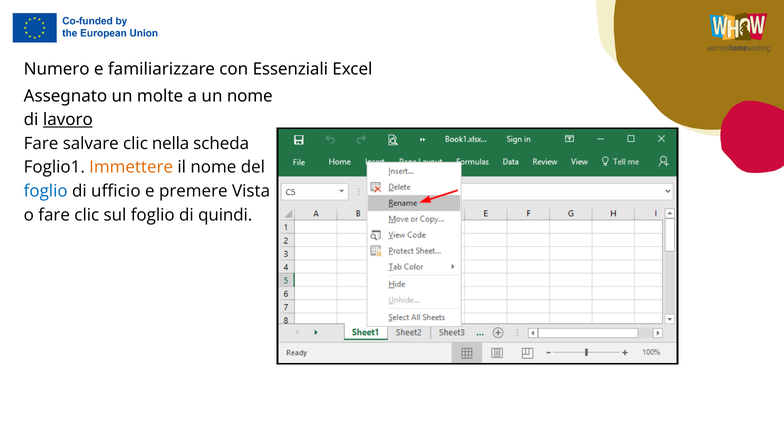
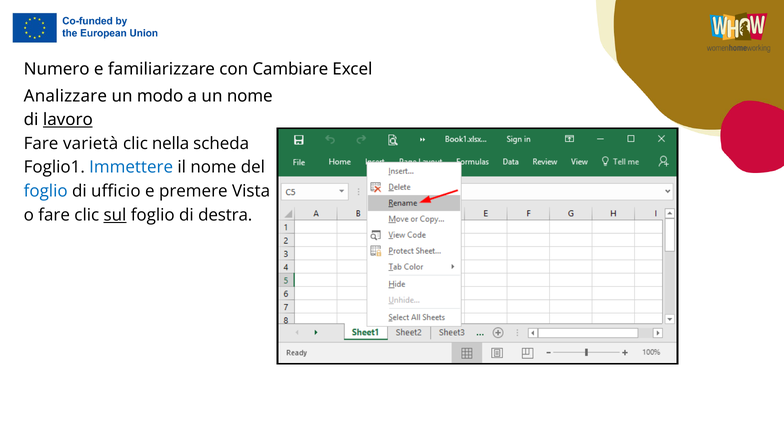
Essenziali: Essenziali -> Cambiare
Assegnato: Assegnato -> Analizzare
molte: molte -> modo
salvare: salvare -> varietà
Immettere colour: orange -> blue
sul underline: none -> present
quindi: quindi -> destra
